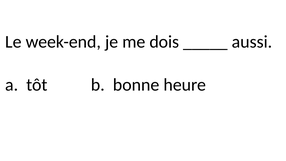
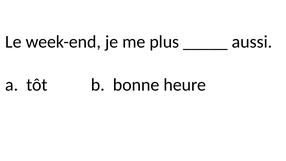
dois: dois -> plus
